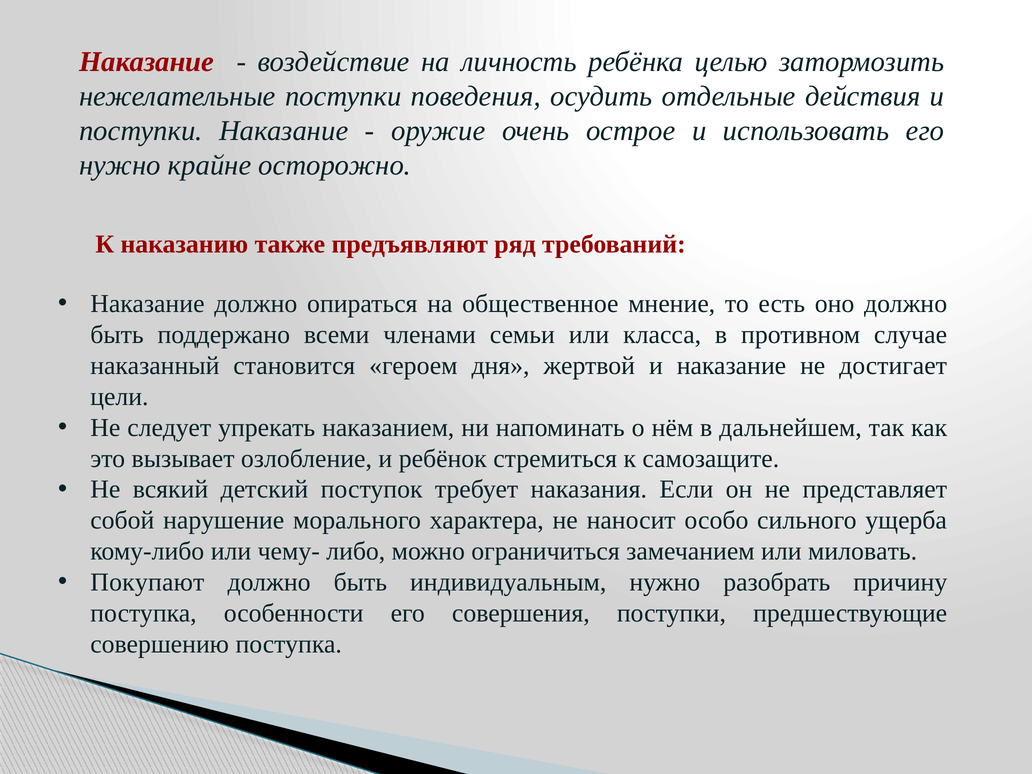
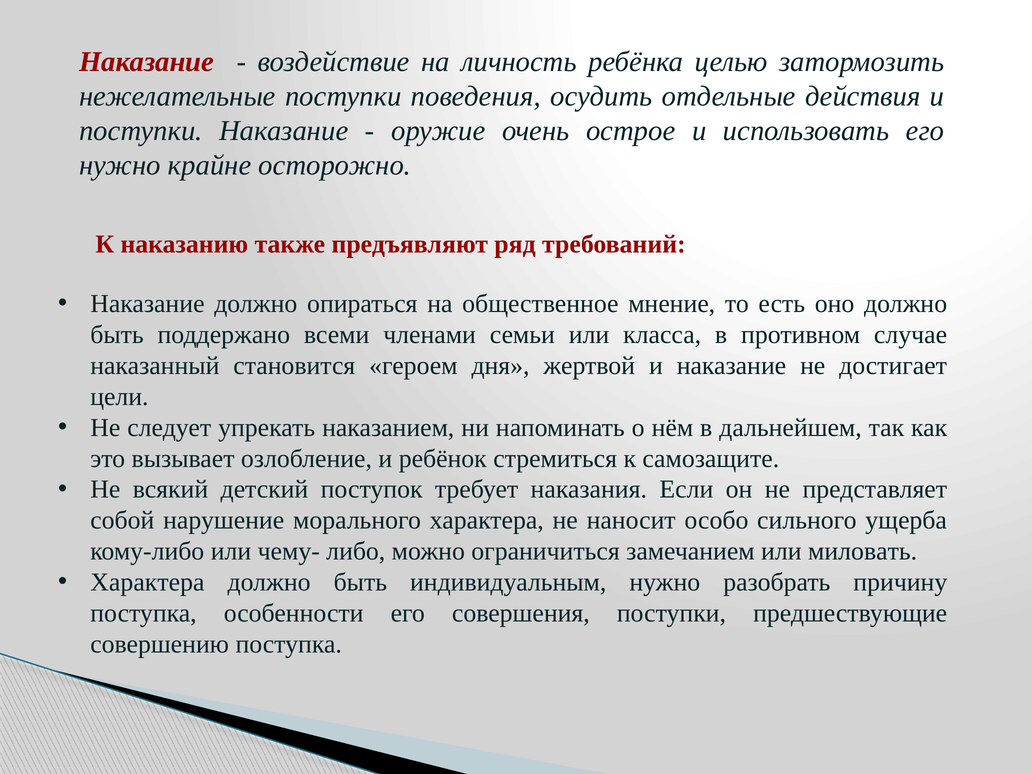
Покупают at (147, 582): Покупают -> Характера
